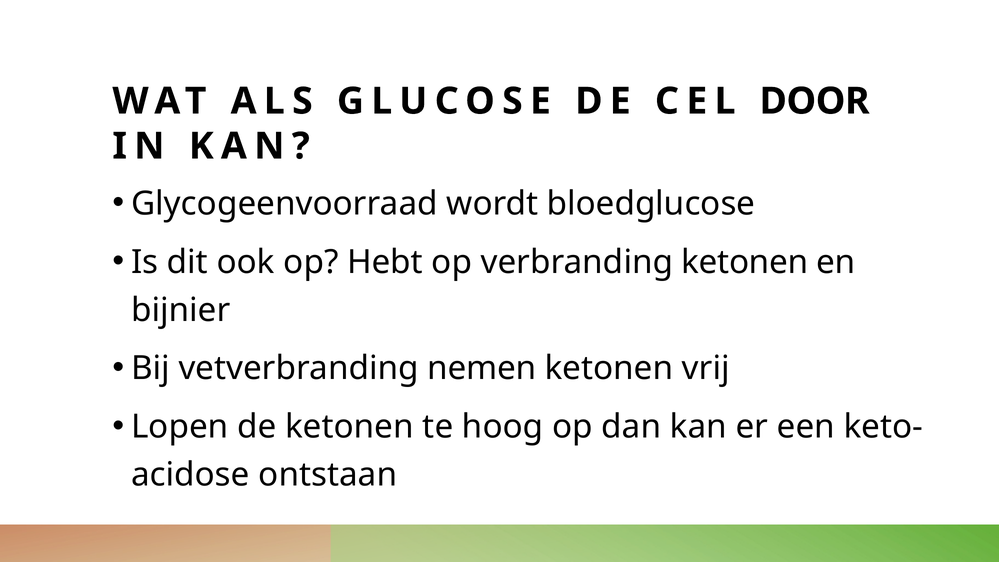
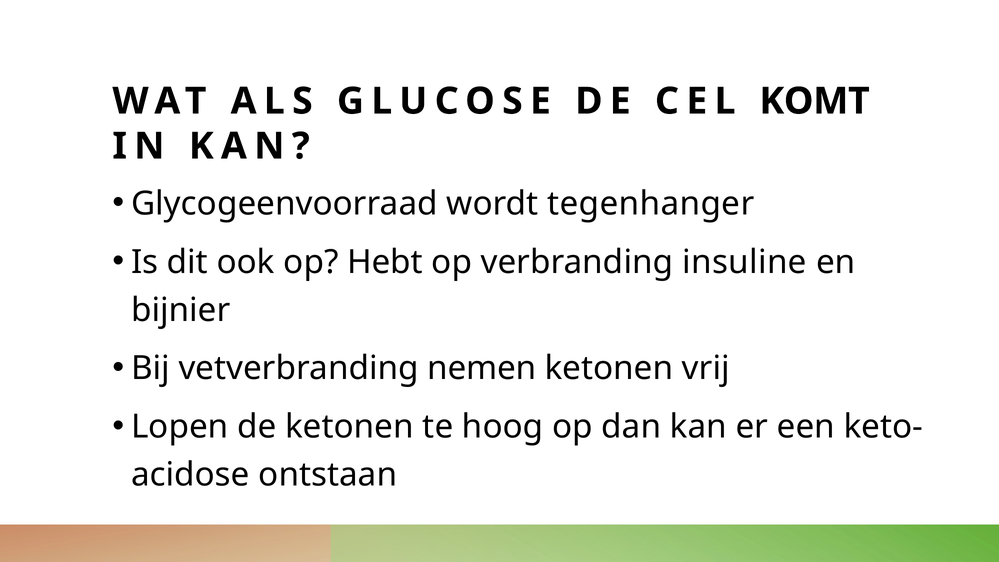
DOOR: DOOR -> KOMT
bloedglucose: bloedglucose -> tegenhanger
verbranding ketonen: ketonen -> insuline
